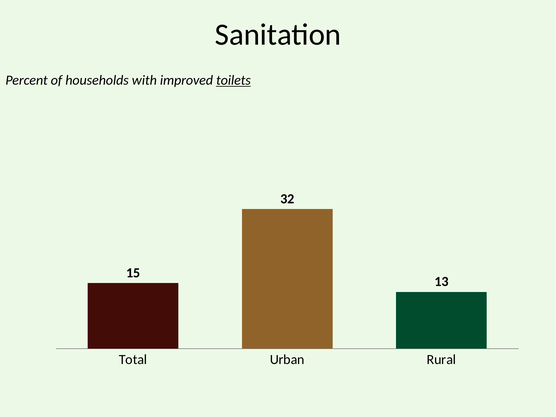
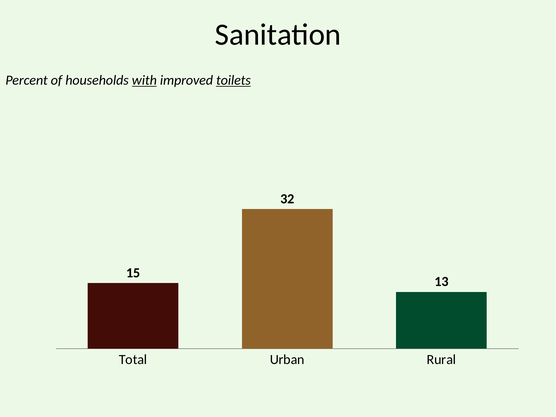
with underline: none -> present
